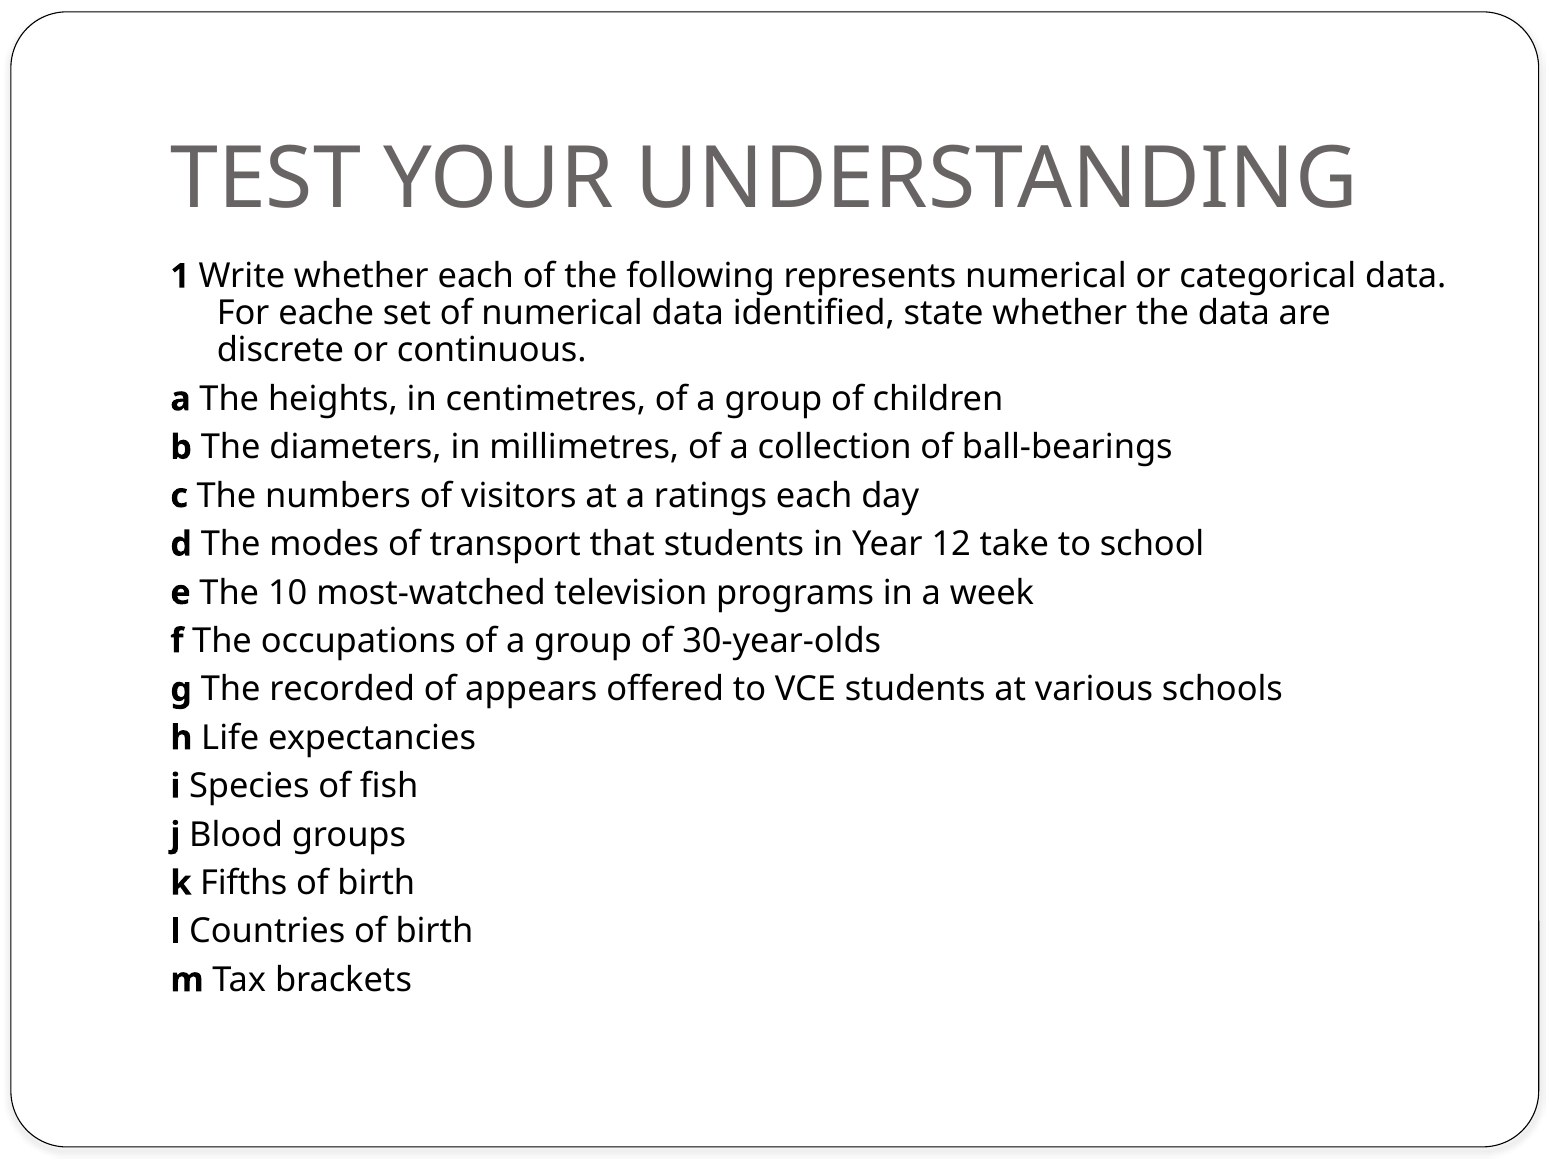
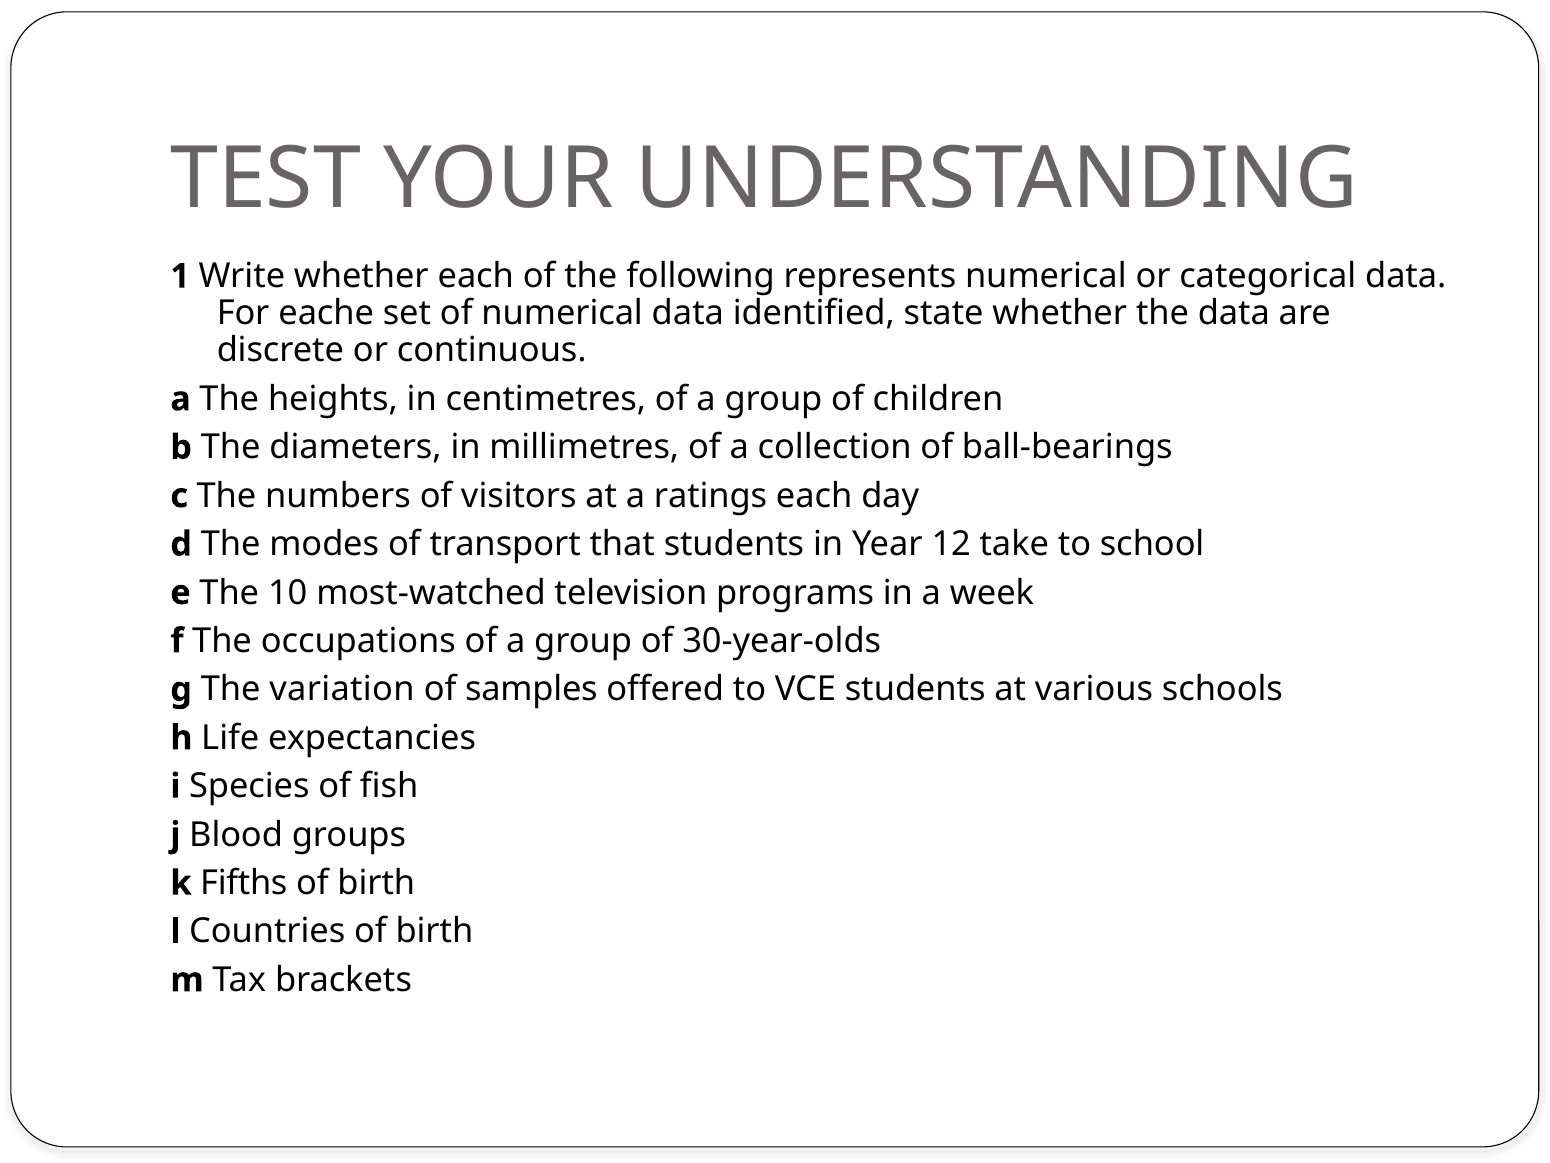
recorded: recorded -> variation
appears: appears -> samples
